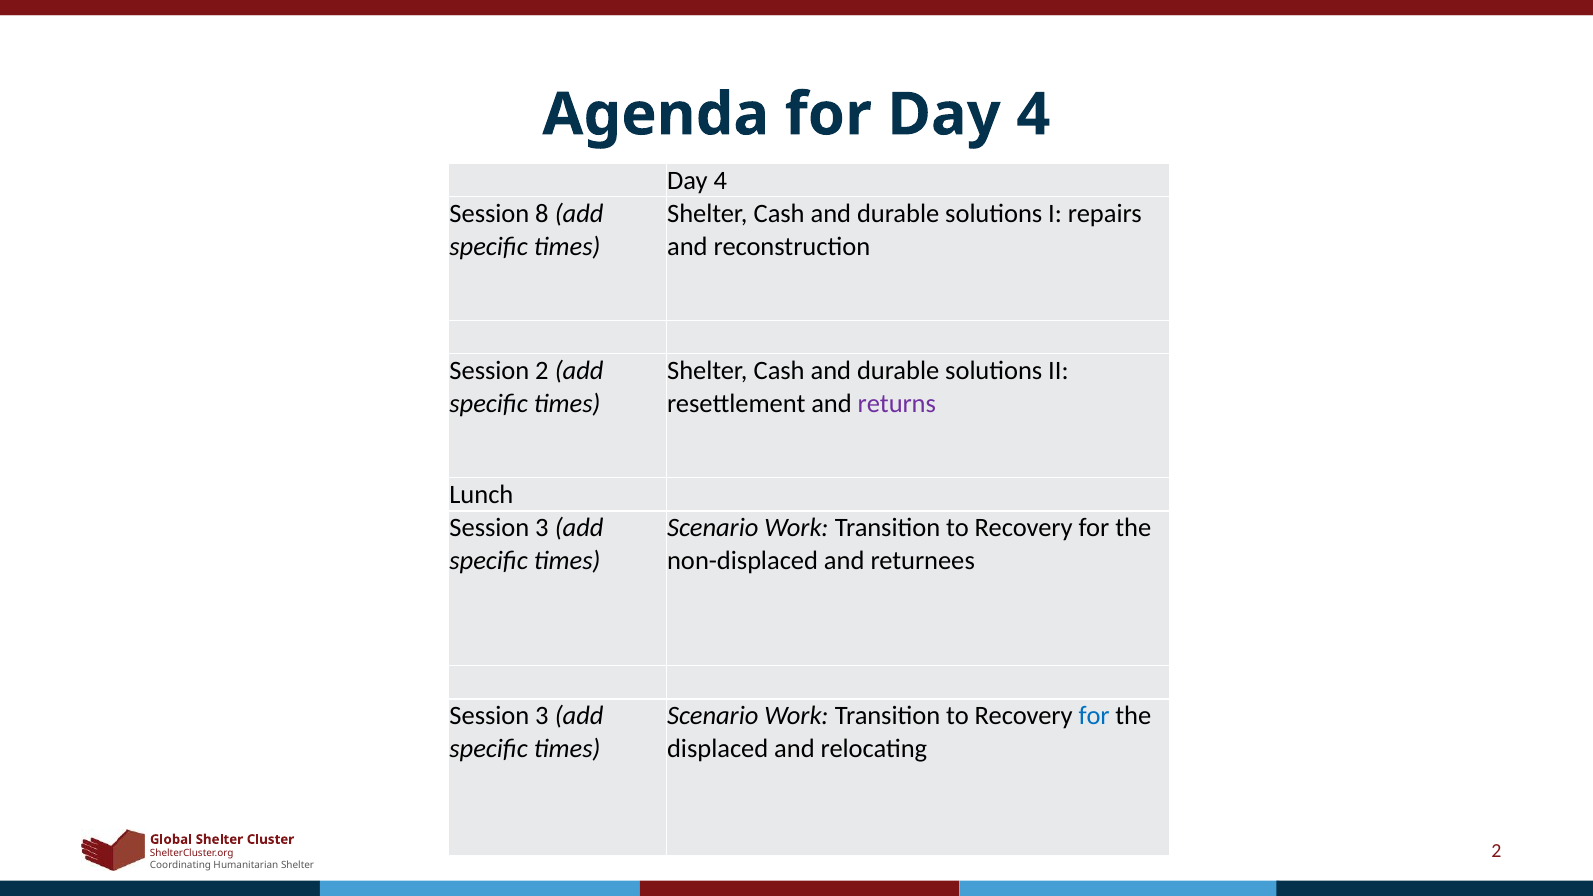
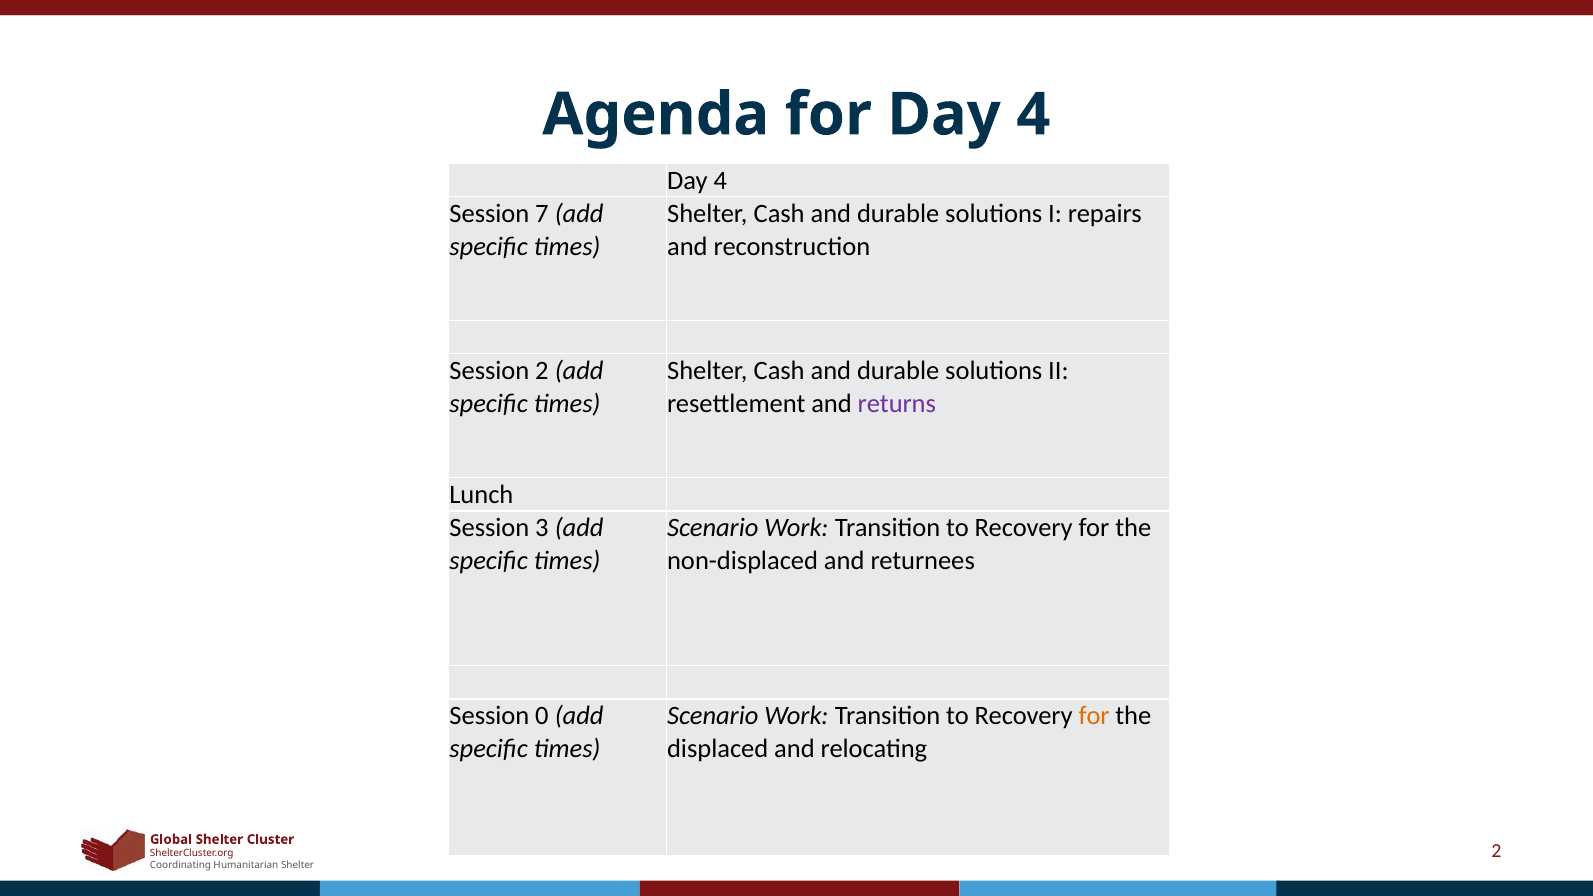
8: 8 -> 7
3 at (542, 716): 3 -> 0
for at (1094, 716) colour: blue -> orange
